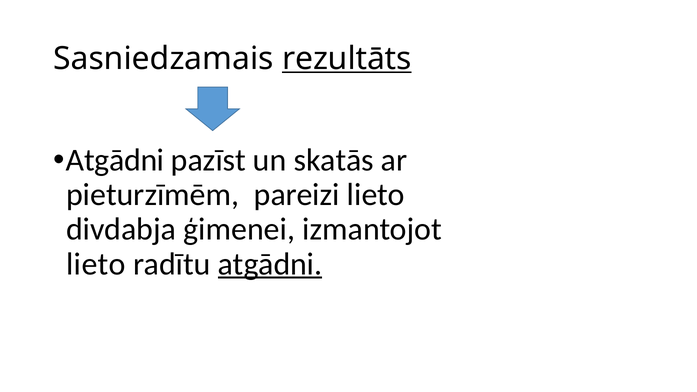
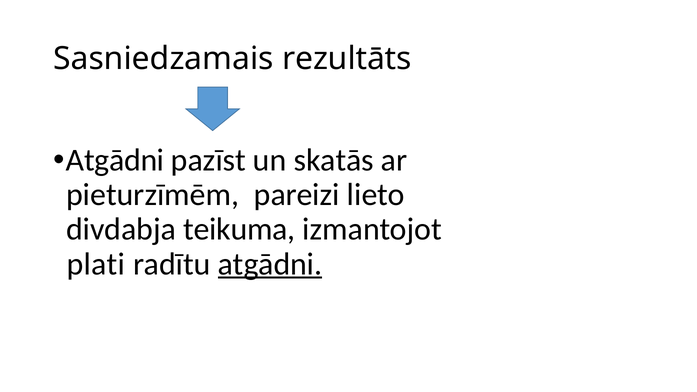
rezultāts underline: present -> none
ģimenei: ģimenei -> teikuma
lieto at (96, 264): lieto -> plati
